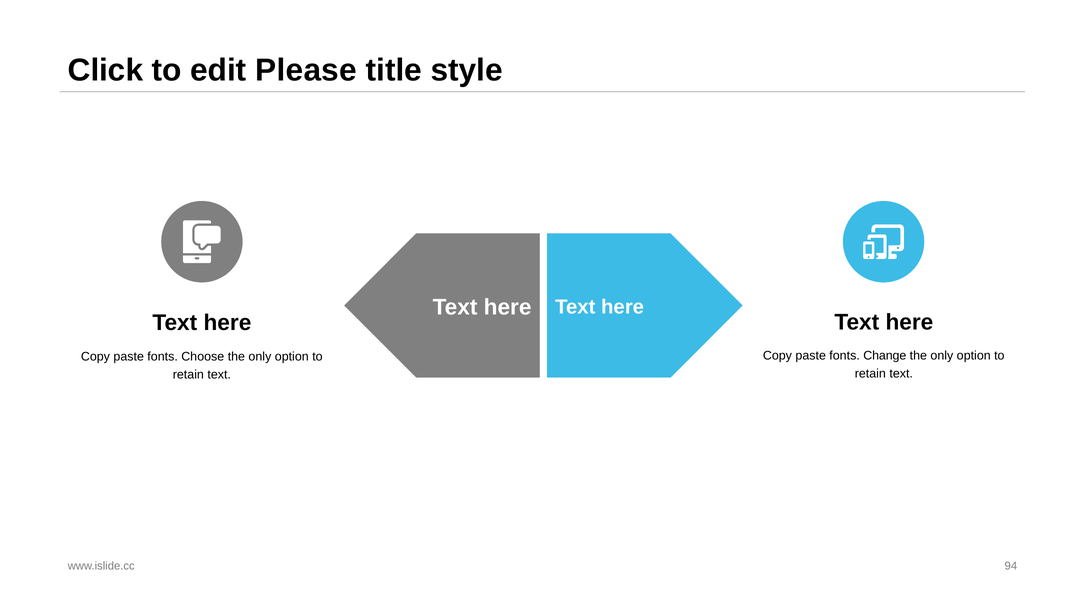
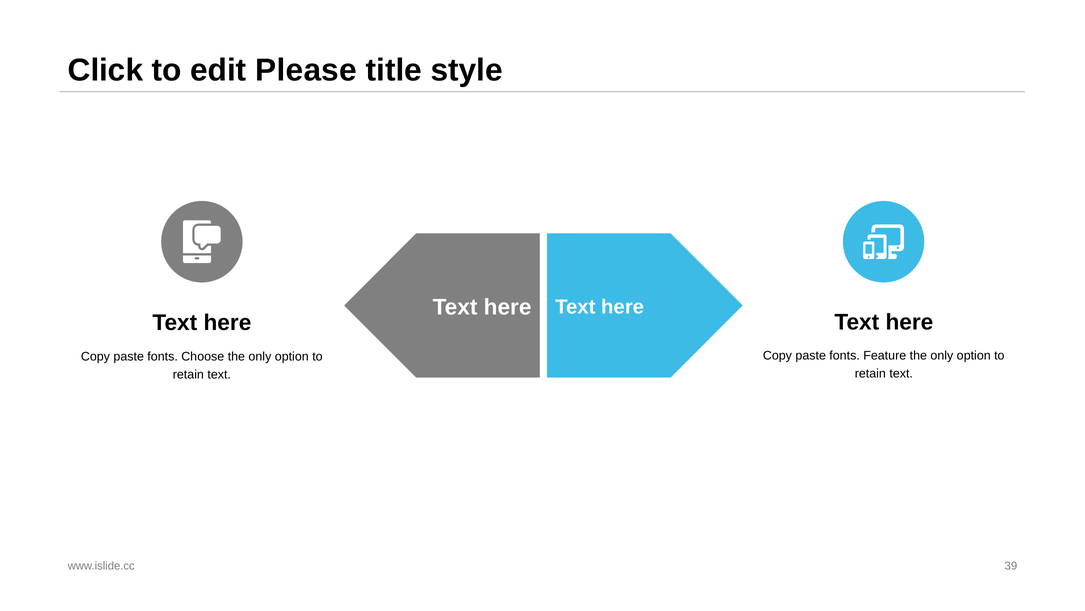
Change: Change -> Feature
94: 94 -> 39
